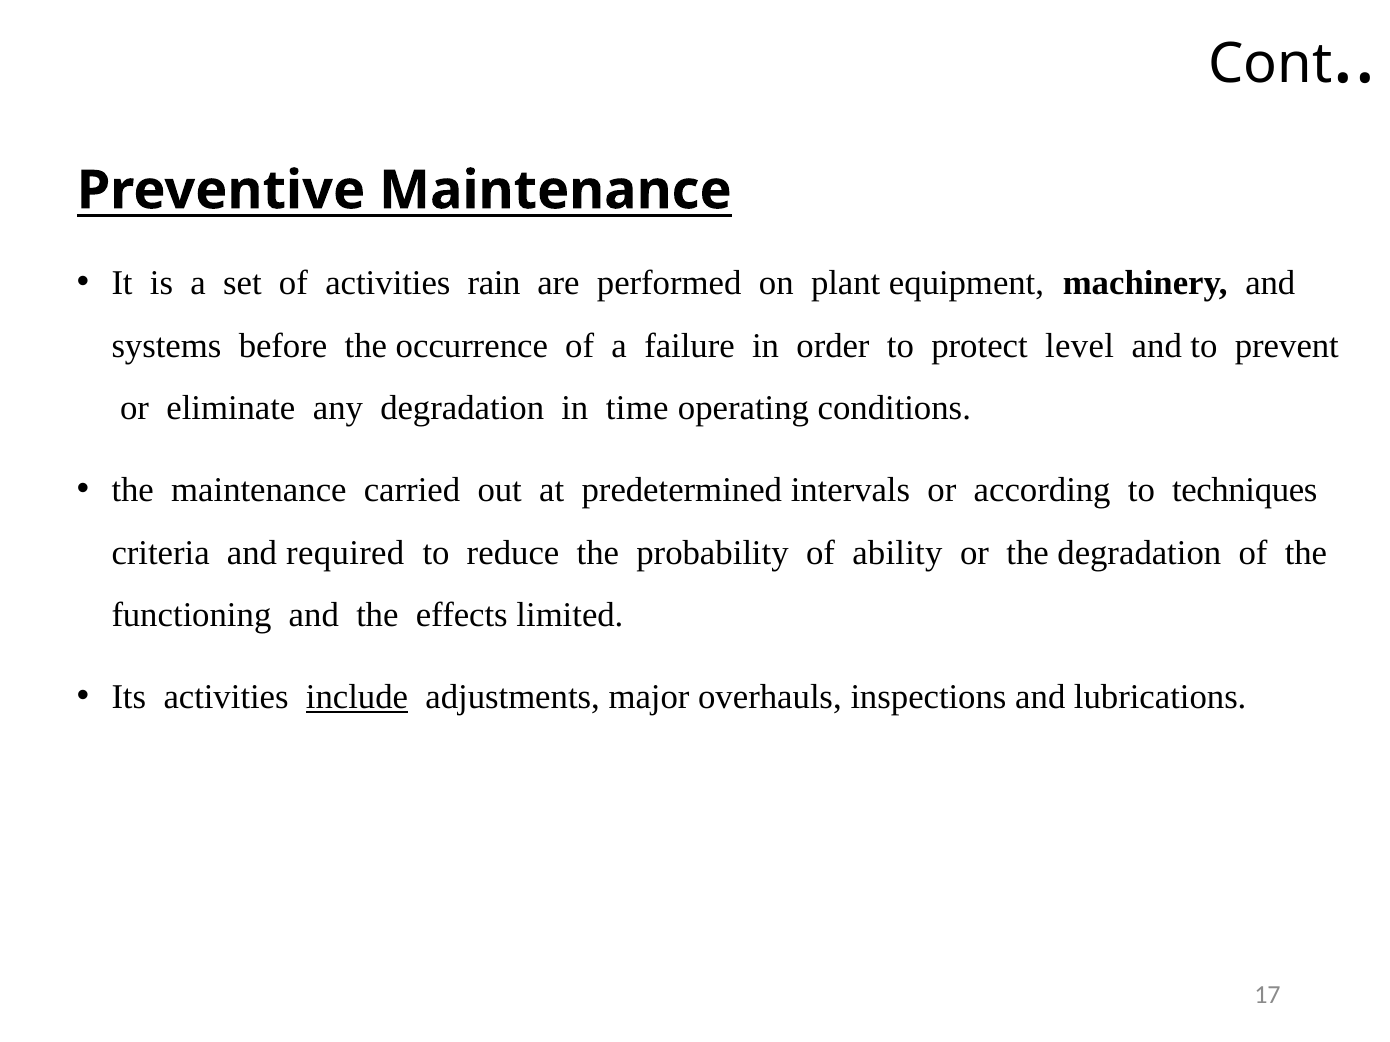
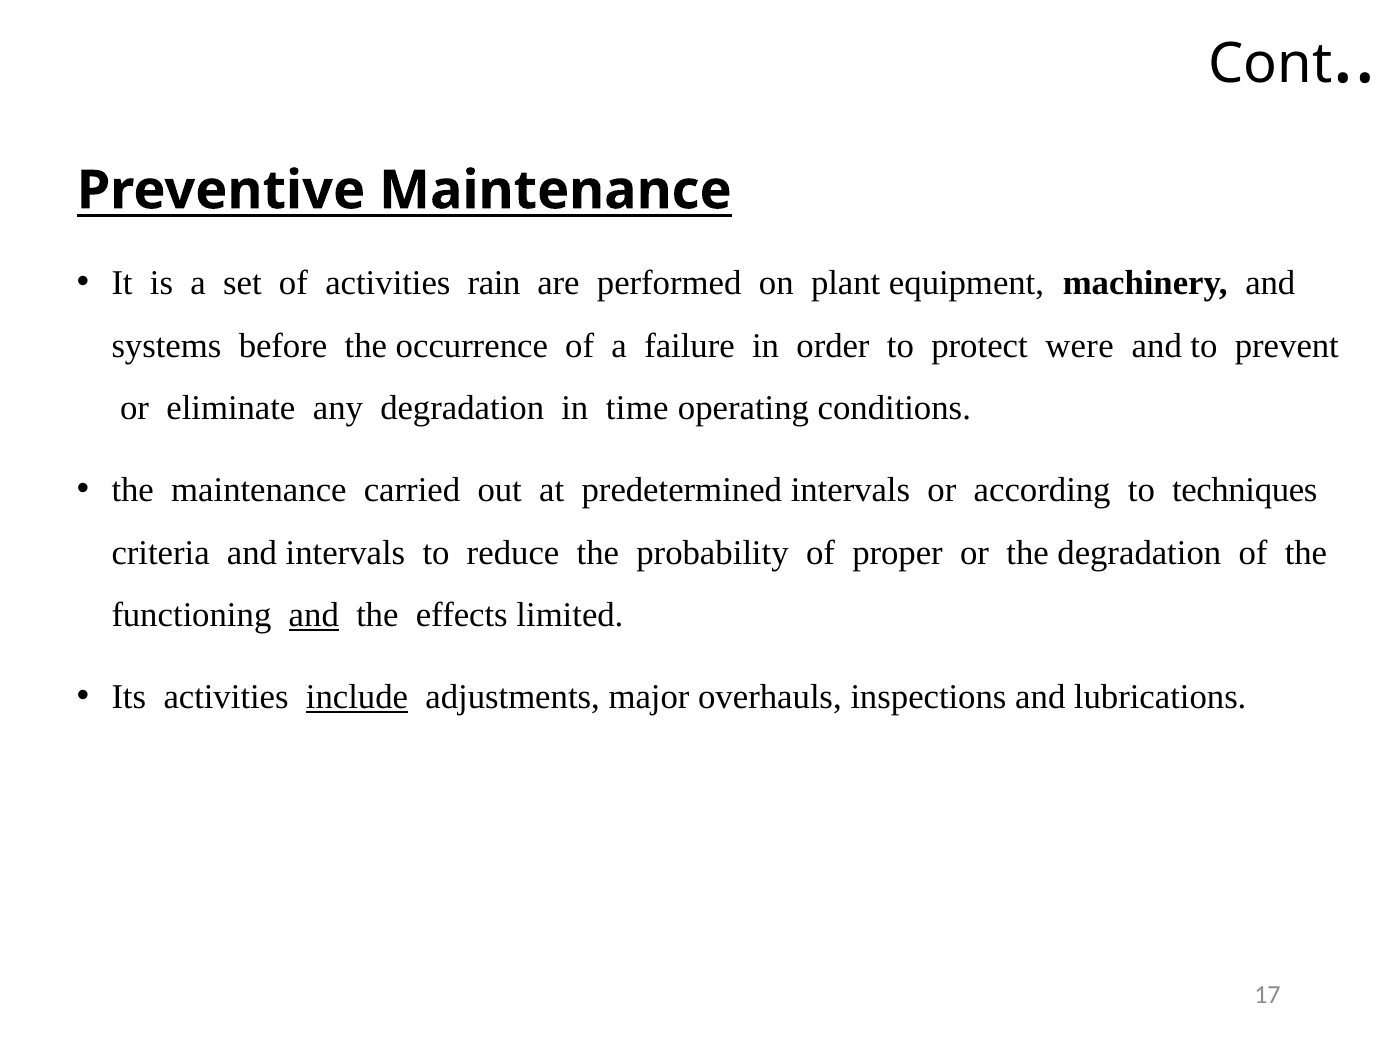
level: level -> were
and required: required -> intervals
ability: ability -> proper
and at (314, 616) underline: none -> present
